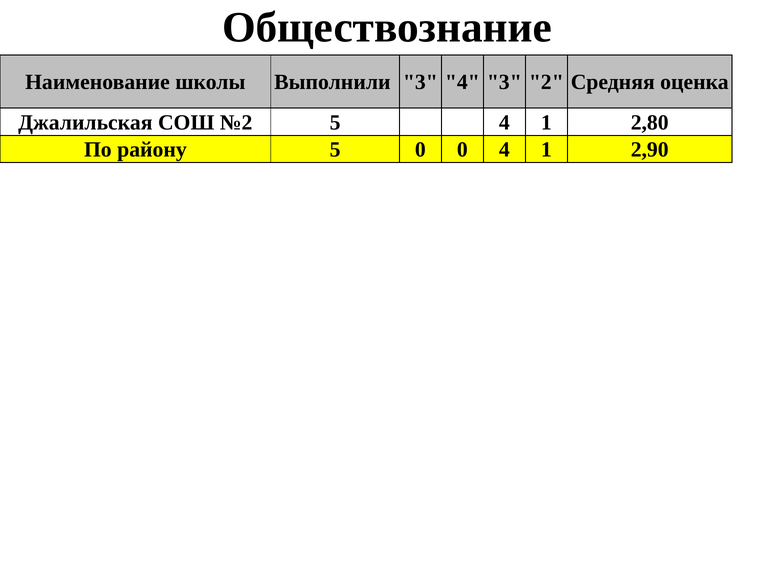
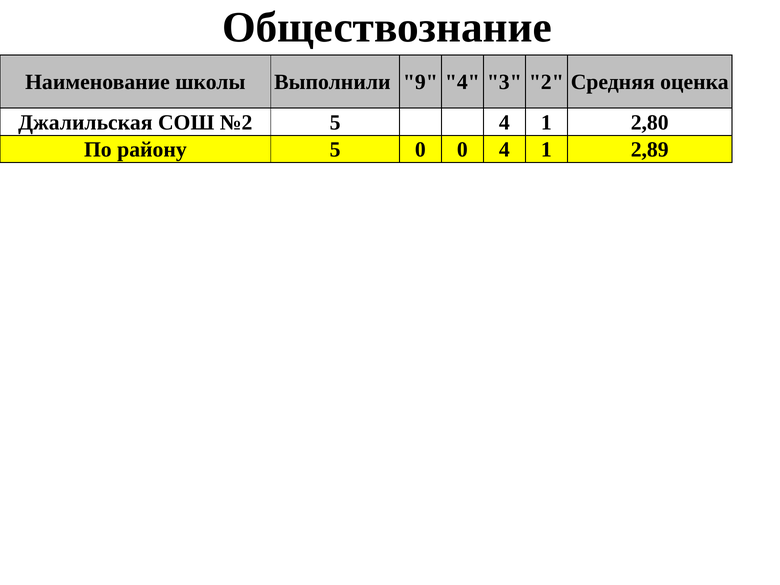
Выполнили 3: 3 -> 9
2,90: 2,90 -> 2,89
